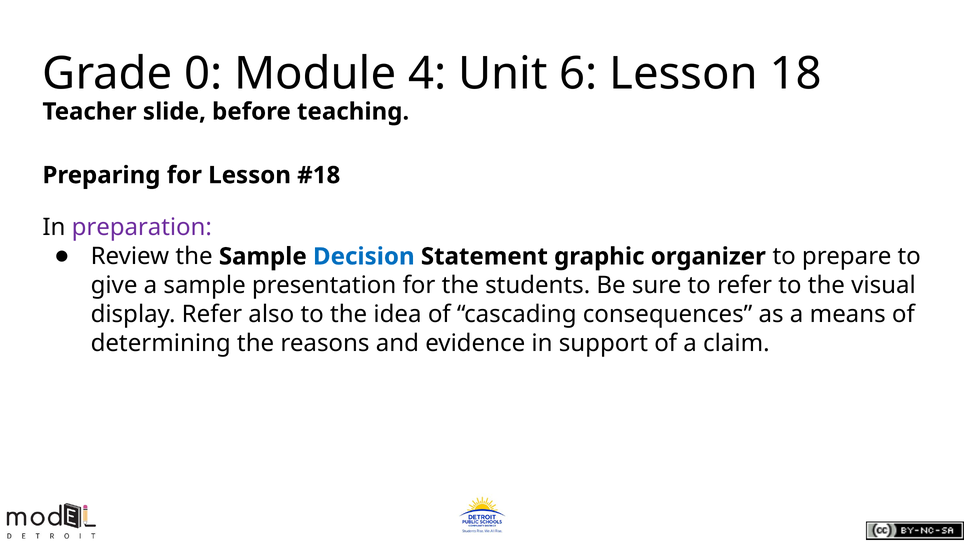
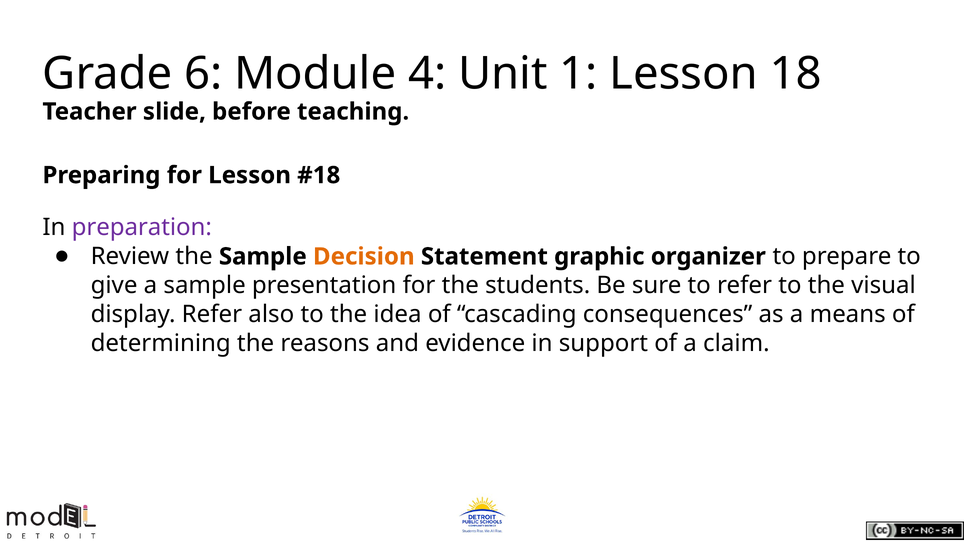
0: 0 -> 6
6: 6 -> 1
Decision colour: blue -> orange
